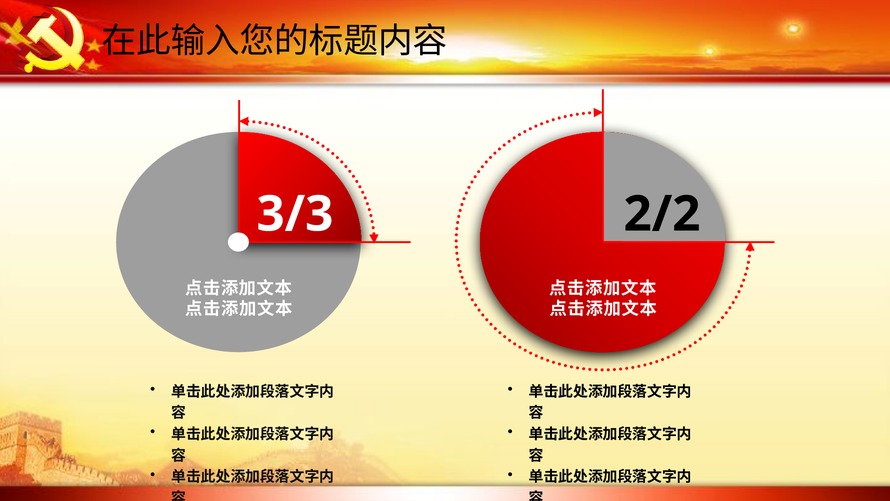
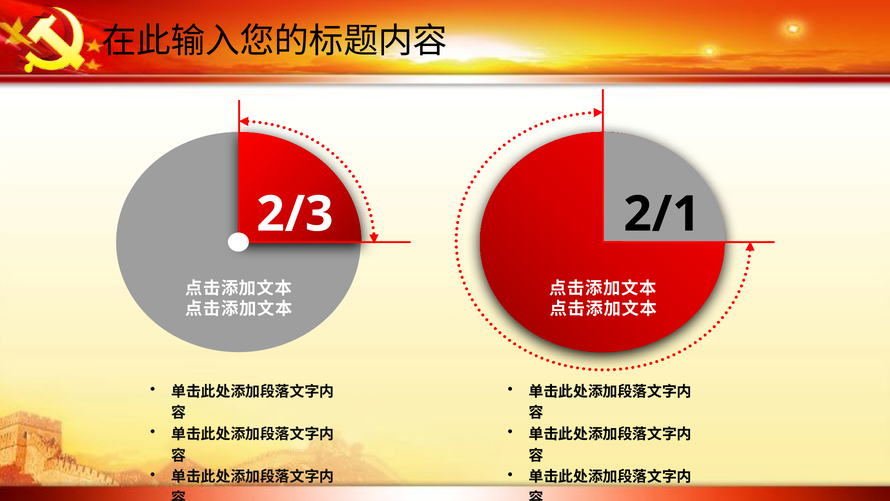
3/3: 3/3 -> 2/3
2/2: 2/2 -> 2/1
